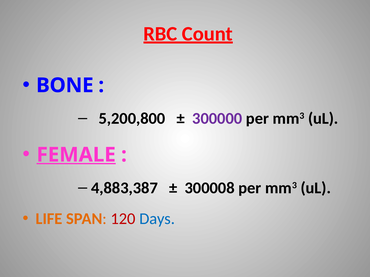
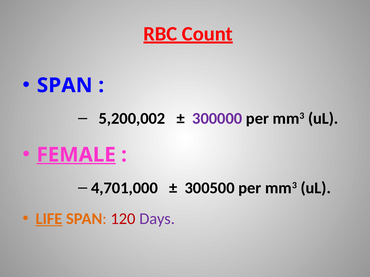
BONE at (65, 86): BONE -> SPAN
5,200,800: 5,200,800 -> 5,200,002
4,883,387: 4,883,387 -> 4,701,000
300008: 300008 -> 300500
LIFE underline: none -> present
Days colour: blue -> purple
